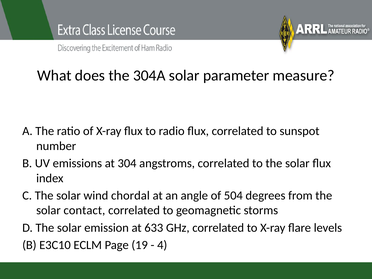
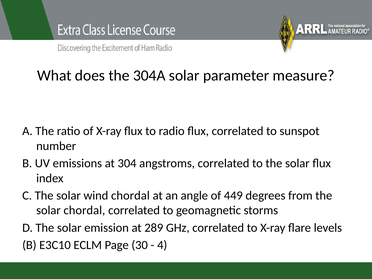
504: 504 -> 449
solar contact: contact -> chordal
633: 633 -> 289
19: 19 -> 30
